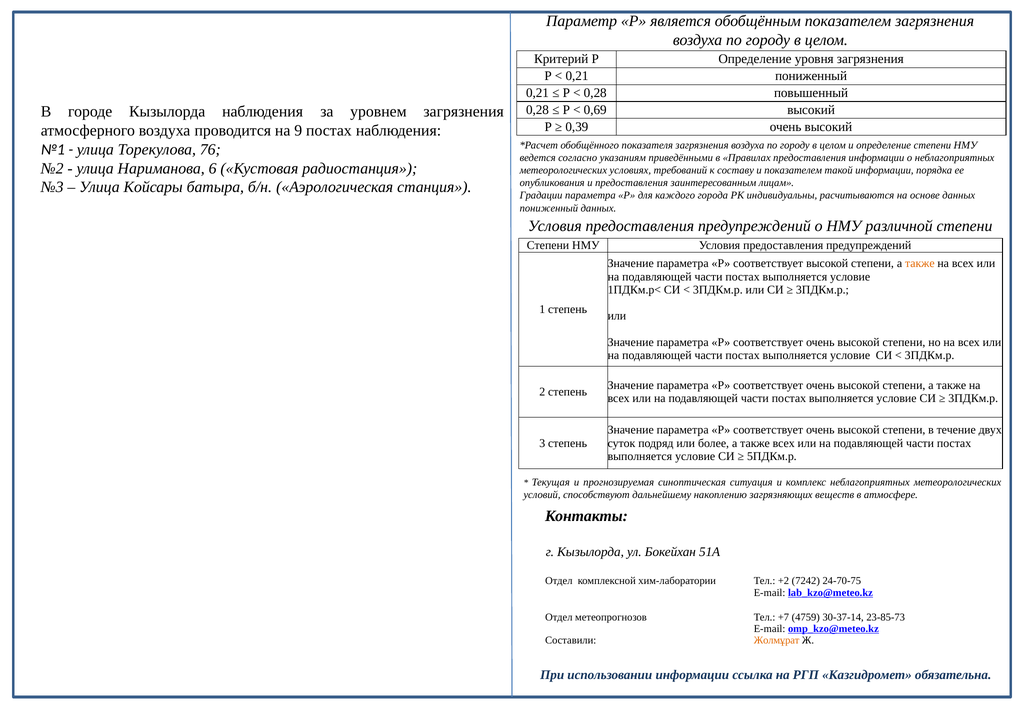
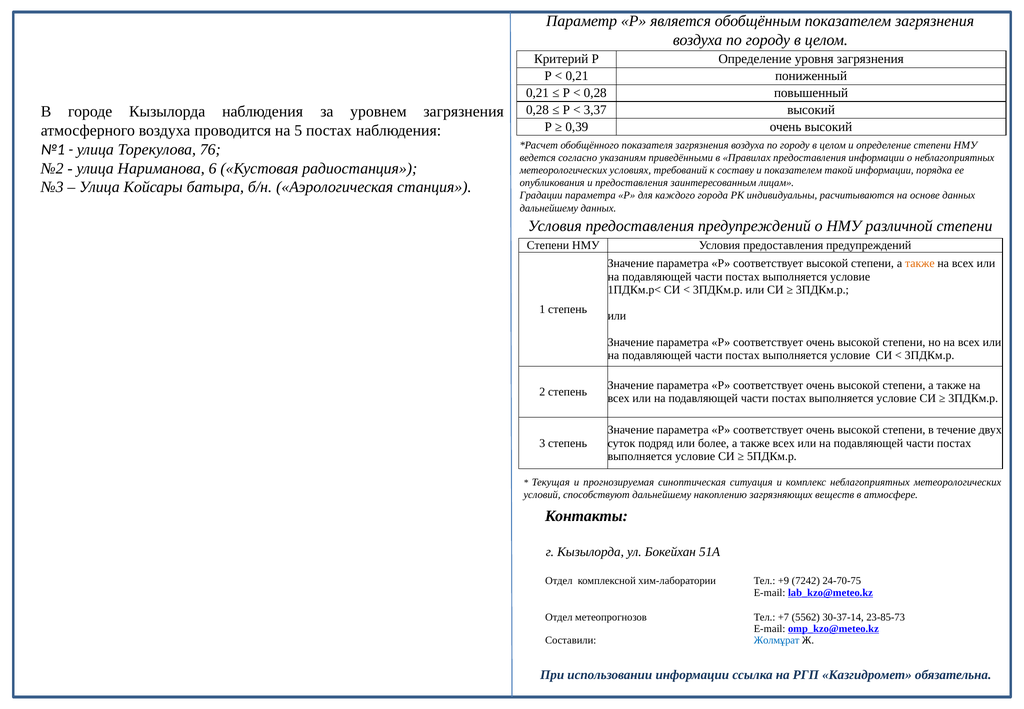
0,69: 0,69 -> 3,37
9: 9 -> 5
пониженный at (549, 208): пониженный -> дальнейшему
+2: +2 -> +9
4759: 4759 -> 5562
Жолмұрат colour: orange -> blue
